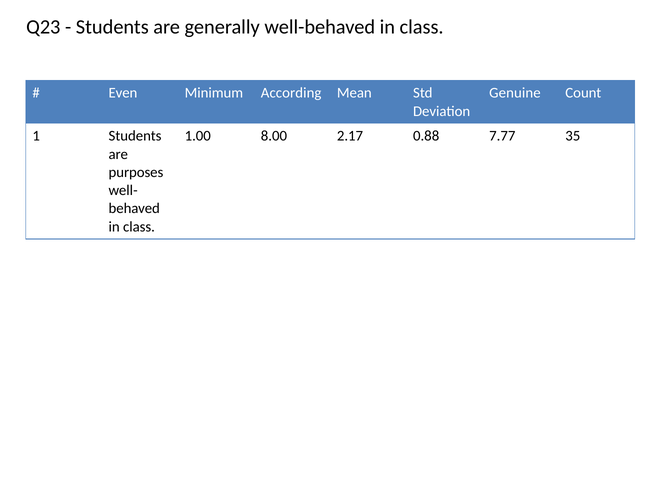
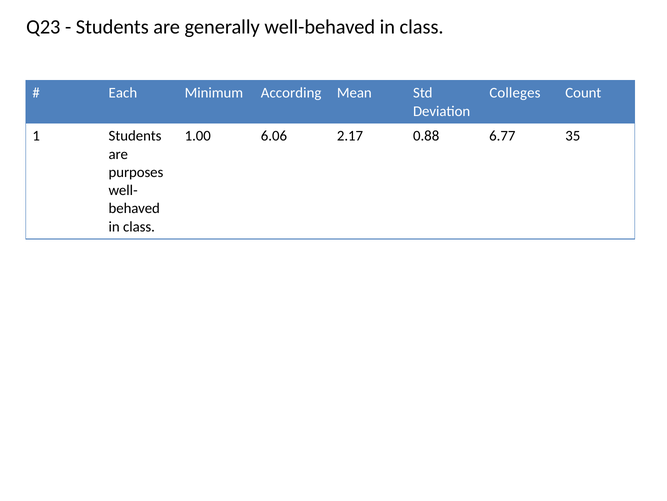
Even: Even -> Each
Genuine: Genuine -> Colleges
8.00: 8.00 -> 6.06
7.77: 7.77 -> 6.77
